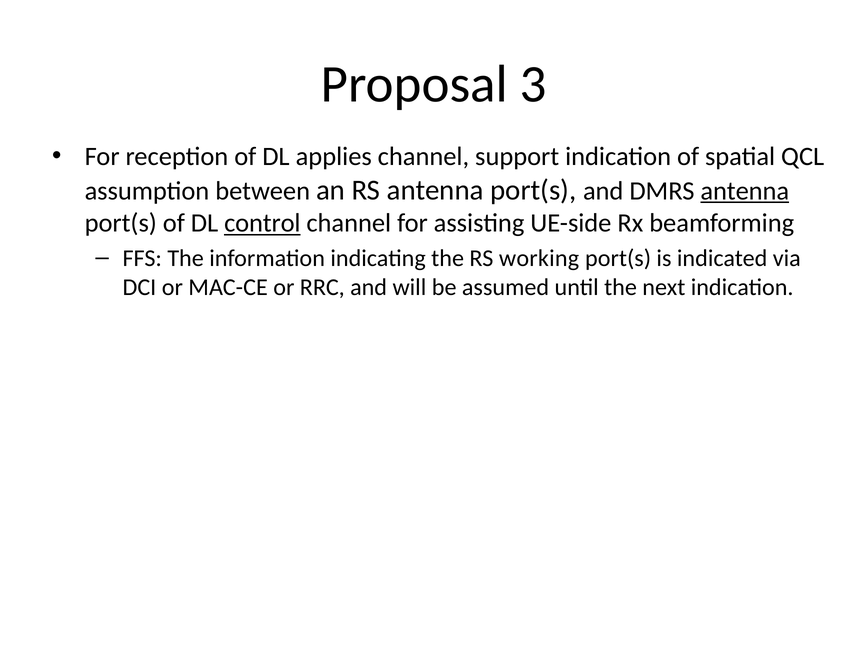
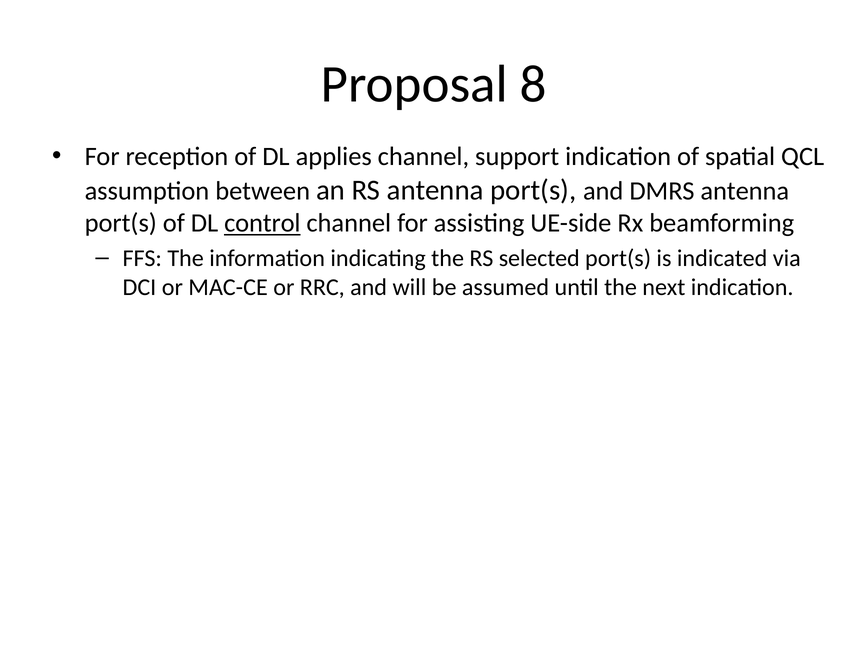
3: 3 -> 8
antenna at (745, 191) underline: present -> none
working: working -> selected
